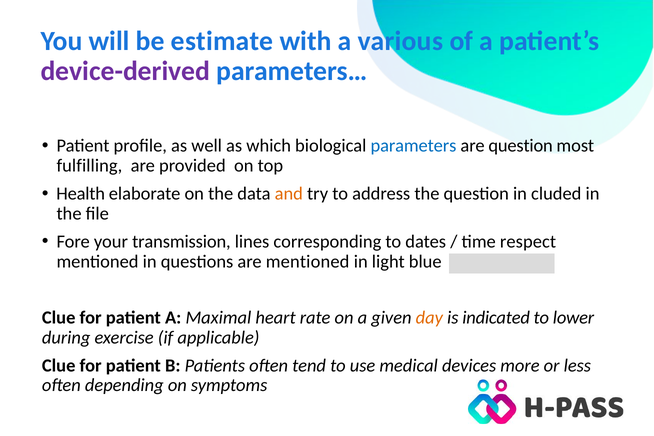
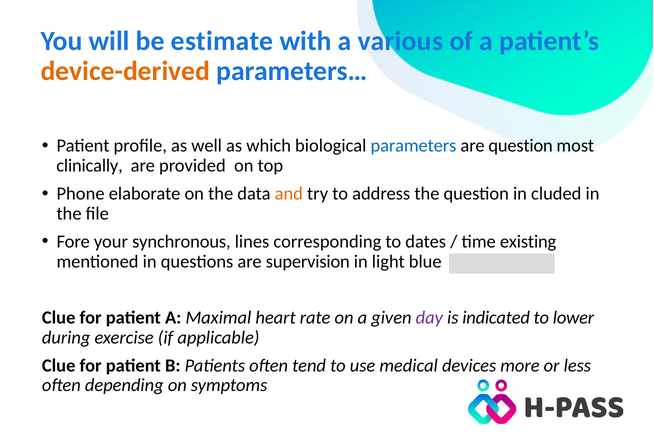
device-derived colour: purple -> orange
fulfilling: fulfilling -> clinically
Health: Health -> Phone
transmission: transmission -> synchronous
respect: respect -> existing
are mentioned: mentioned -> supervision
day colour: orange -> purple
